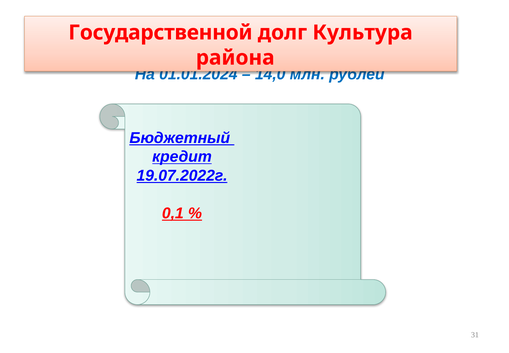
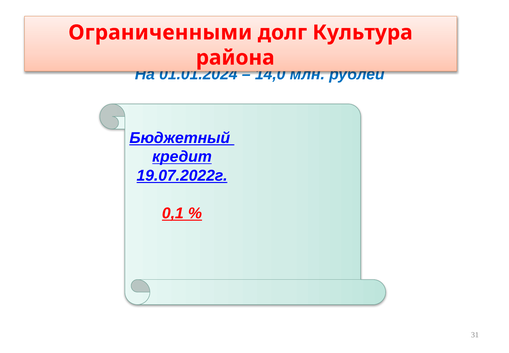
Государственной: Государственной -> Ограниченными
